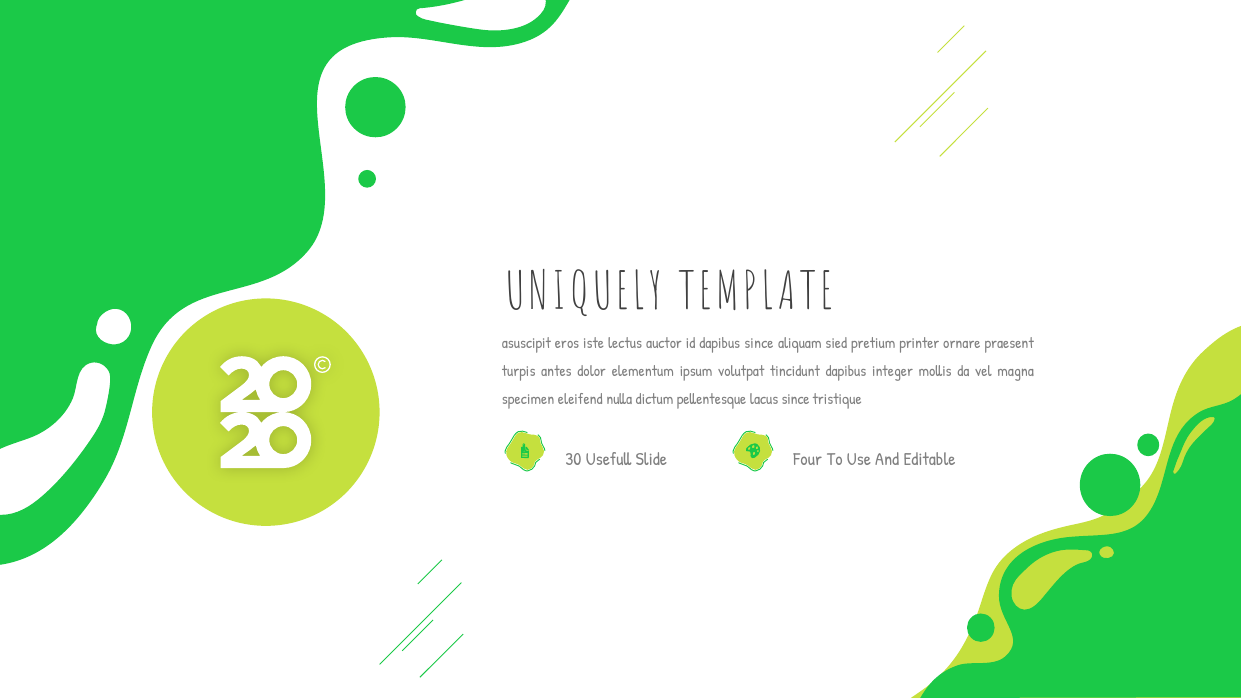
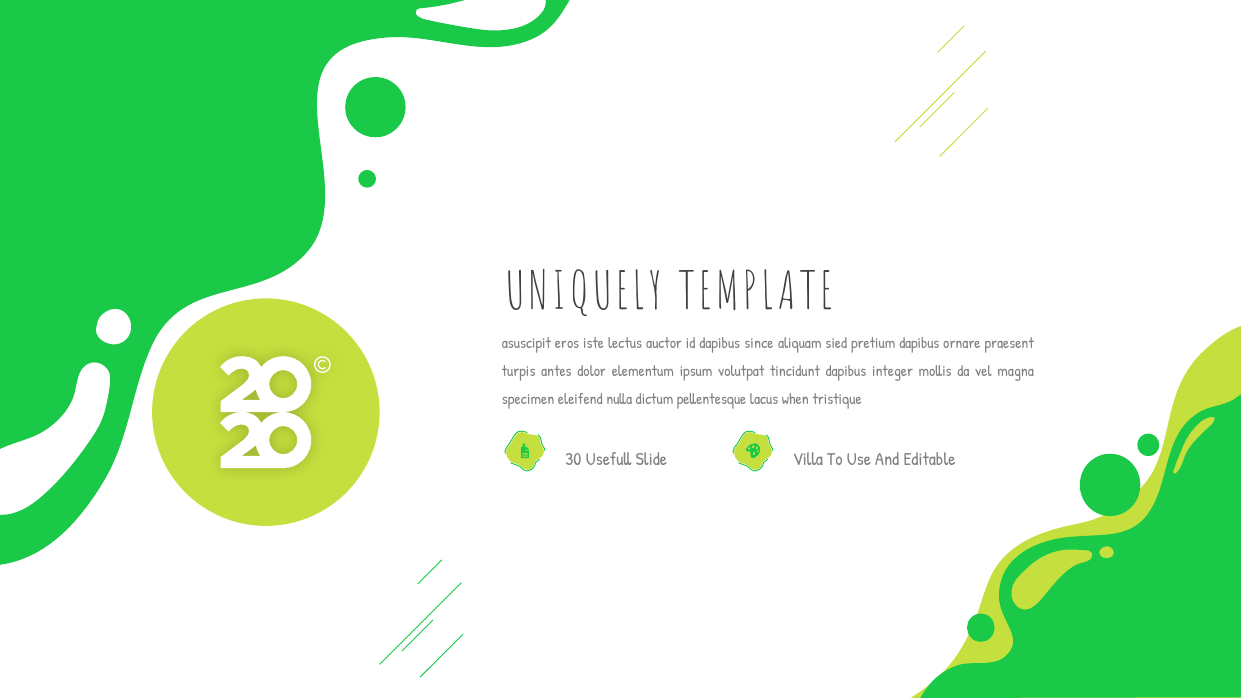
pretium printer: printer -> dapibus
lacus since: since -> when
Four: Four -> Villa
